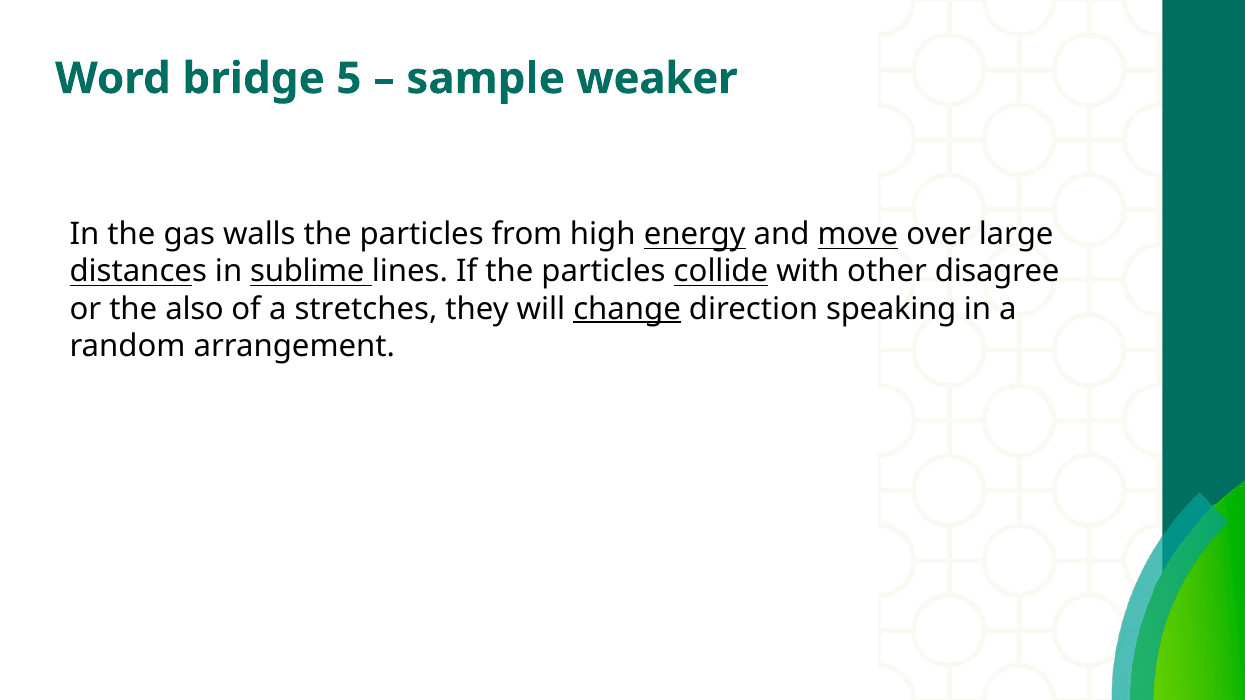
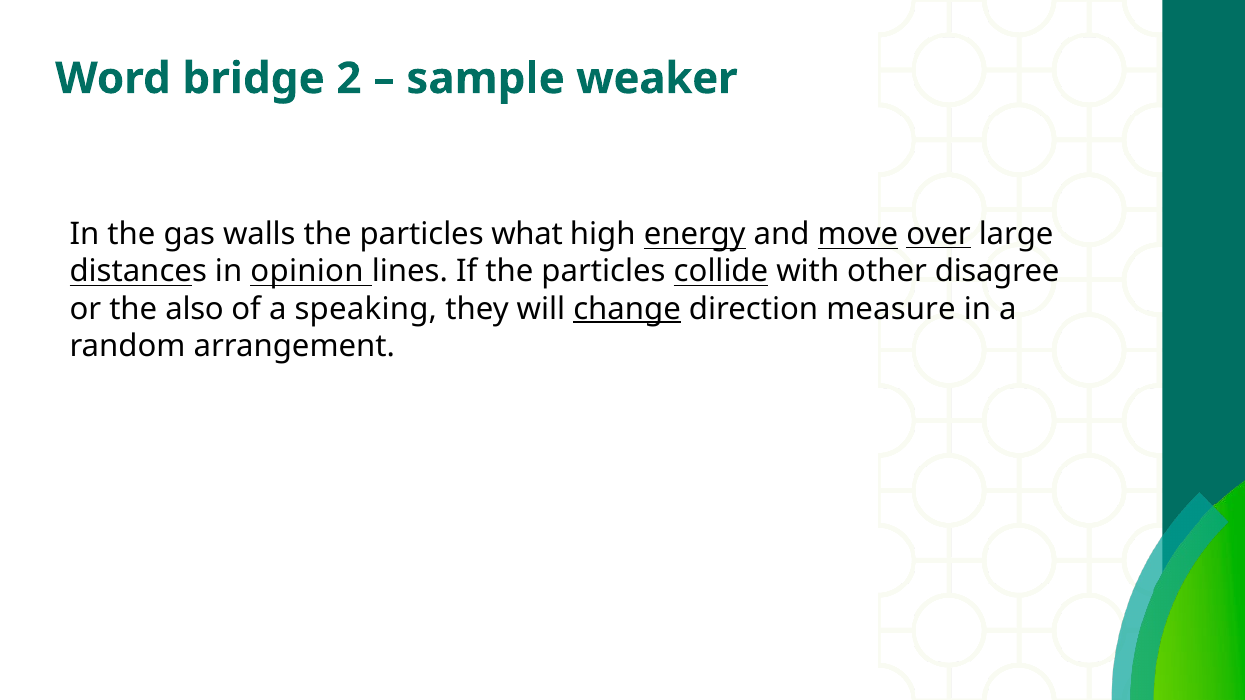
5: 5 -> 2
from: from -> what
over underline: none -> present
sublime: sublime -> opinion
stretches: stretches -> speaking
speaking: speaking -> measure
